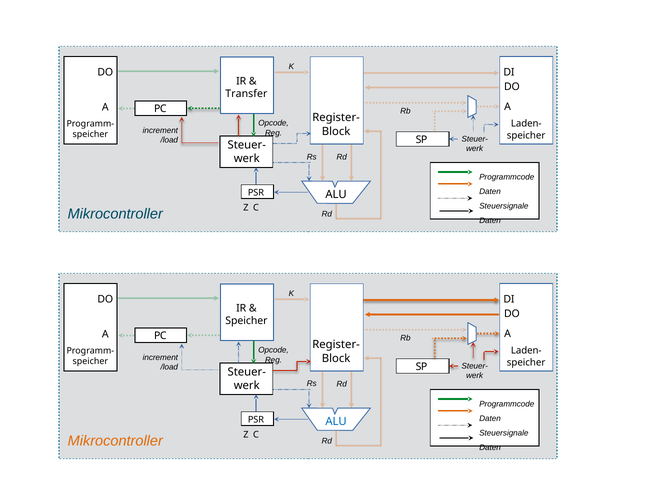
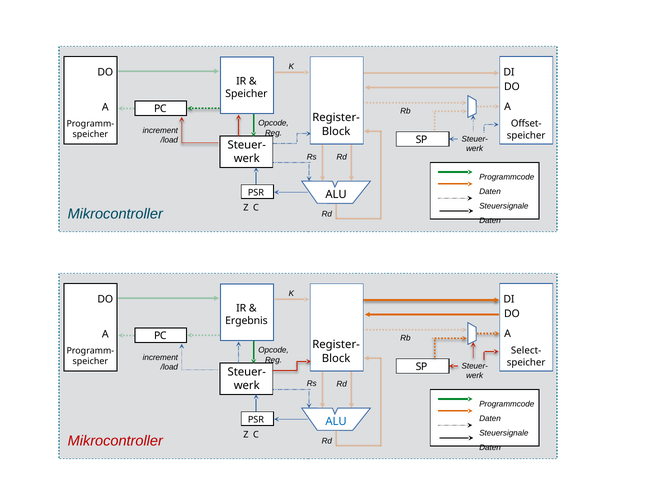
Transfer at (246, 94): Transfer -> Speicher
Laden- at (526, 124): Laden- -> Offset-
Speicher at (246, 321): Speicher -> Ergebnis
Laden- at (526, 350): Laden- -> Select-
Mikrocontroller at (115, 441) colour: orange -> red
